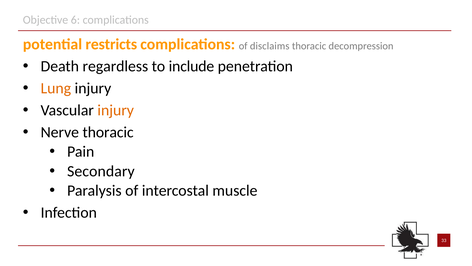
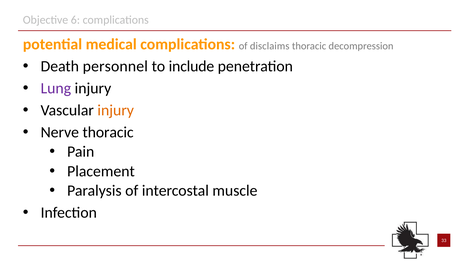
restricts: restricts -> medical
regardless: regardless -> personnel
Lung colour: orange -> purple
Secondary: Secondary -> Placement
